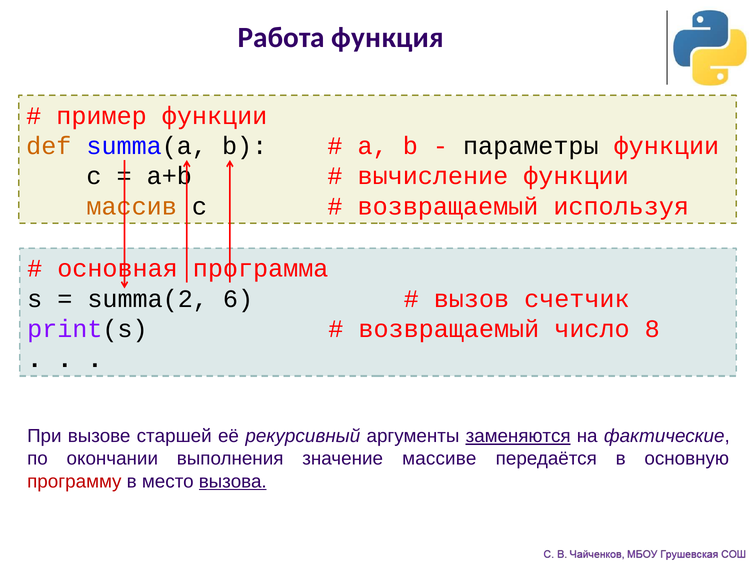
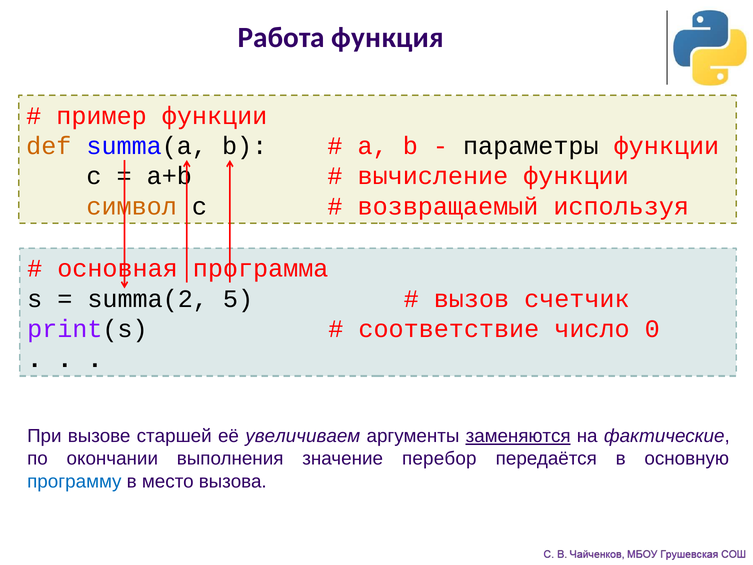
массив: массив -> символ
6: 6 -> 5
возвращаемый at (449, 329): возвращаемый -> соответствие
8: 8 -> 0
рекурсивный: рекурсивный -> увеличиваем
массиве: массиве -> перебор
программу colour: red -> blue
вызова underline: present -> none
